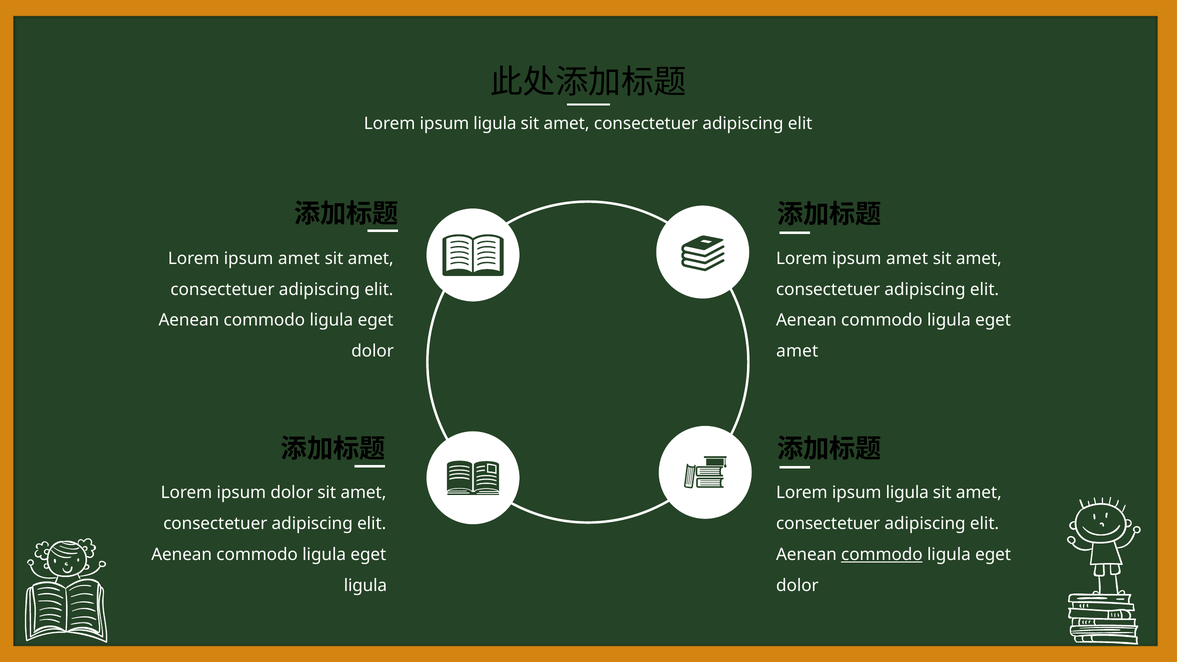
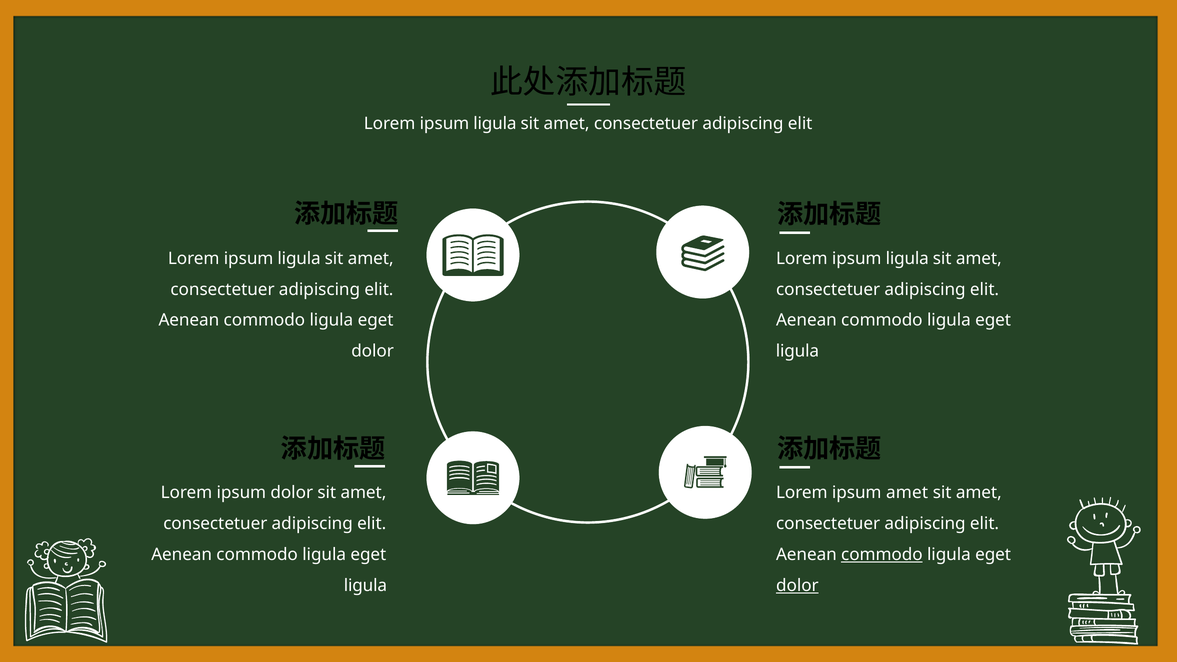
amet at (299, 259): amet -> ligula
amet at (907, 259): amet -> ligula
amet at (797, 351): amet -> ligula
ligula at (907, 493): ligula -> amet
dolor at (797, 585) underline: none -> present
